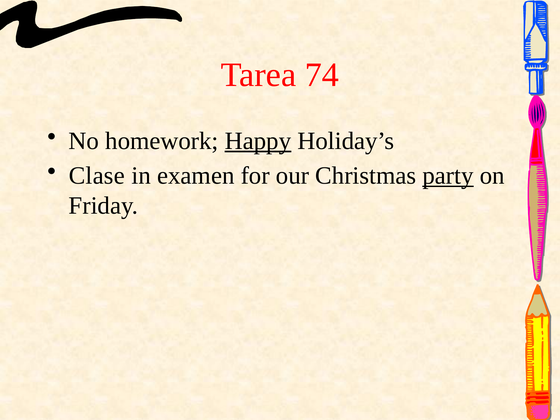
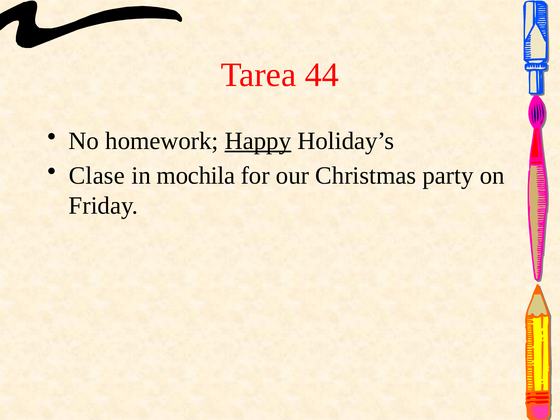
74: 74 -> 44
examen: examen -> mochila
party underline: present -> none
